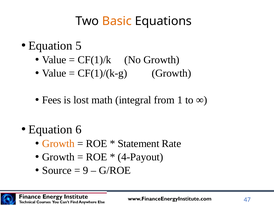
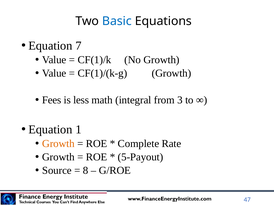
Basic colour: orange -> blue
5: 5 -> 7
lost: lost -> less
1: 1 -> 3
6: 6 -> 1
Statement: Statement -> Complete
4-Payout: 4-Payout -> 5-Payout
9: 9 -> 8
